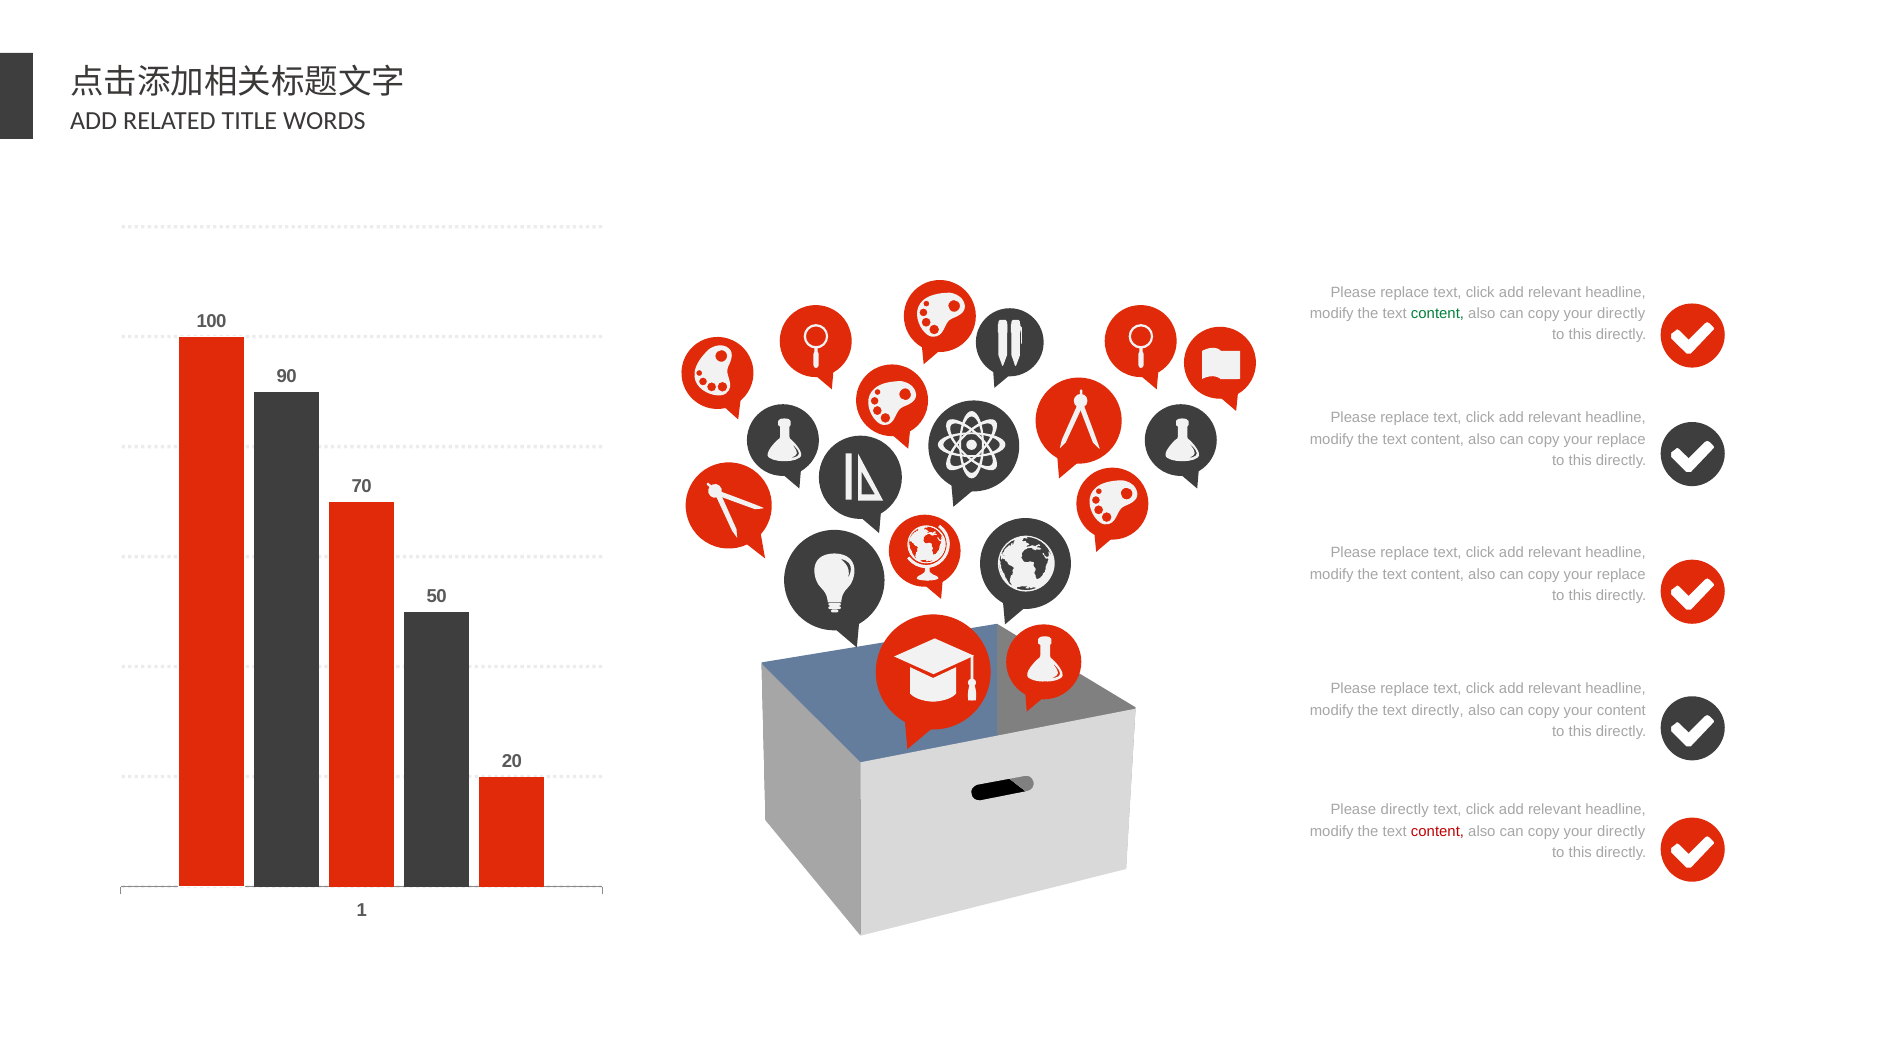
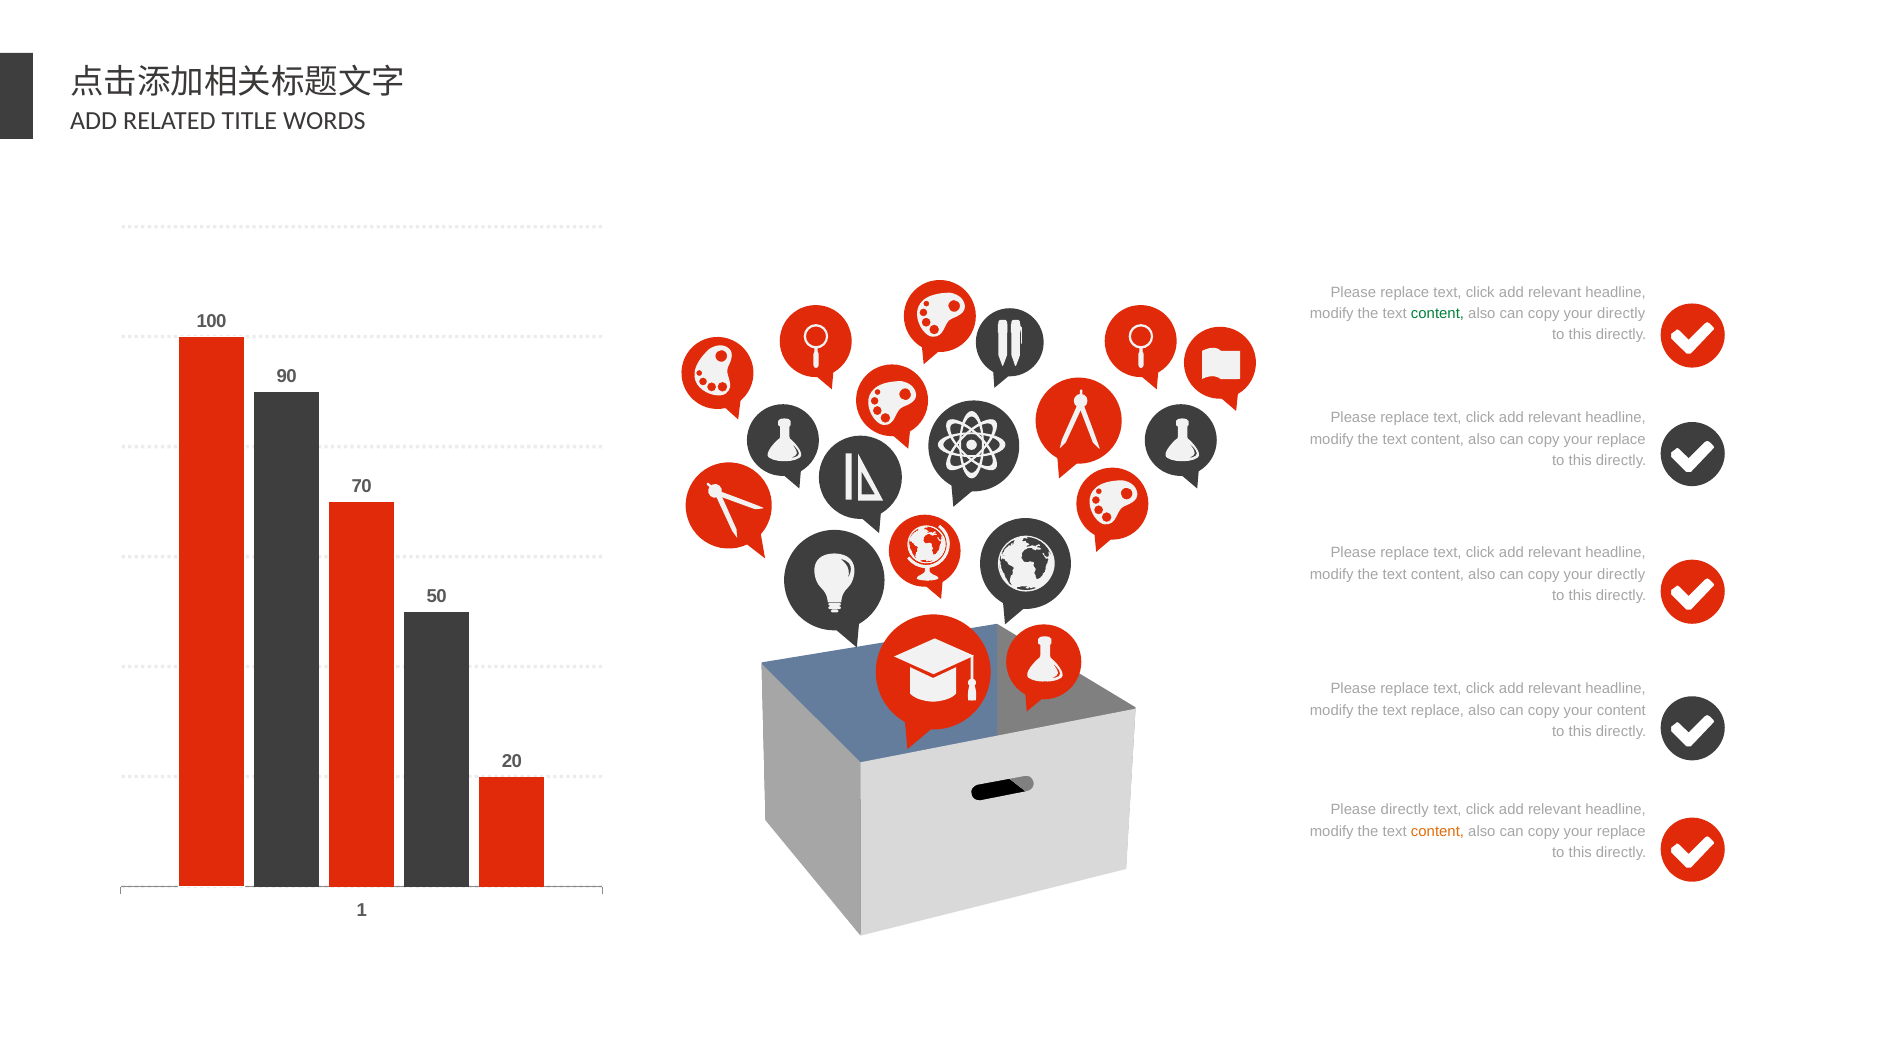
replace at (1621, 574): replace -> directly
text directly: directly -> replace
content at (1438, 831) colour: red -> orange
directly at (1621, 831): directly -> replace
